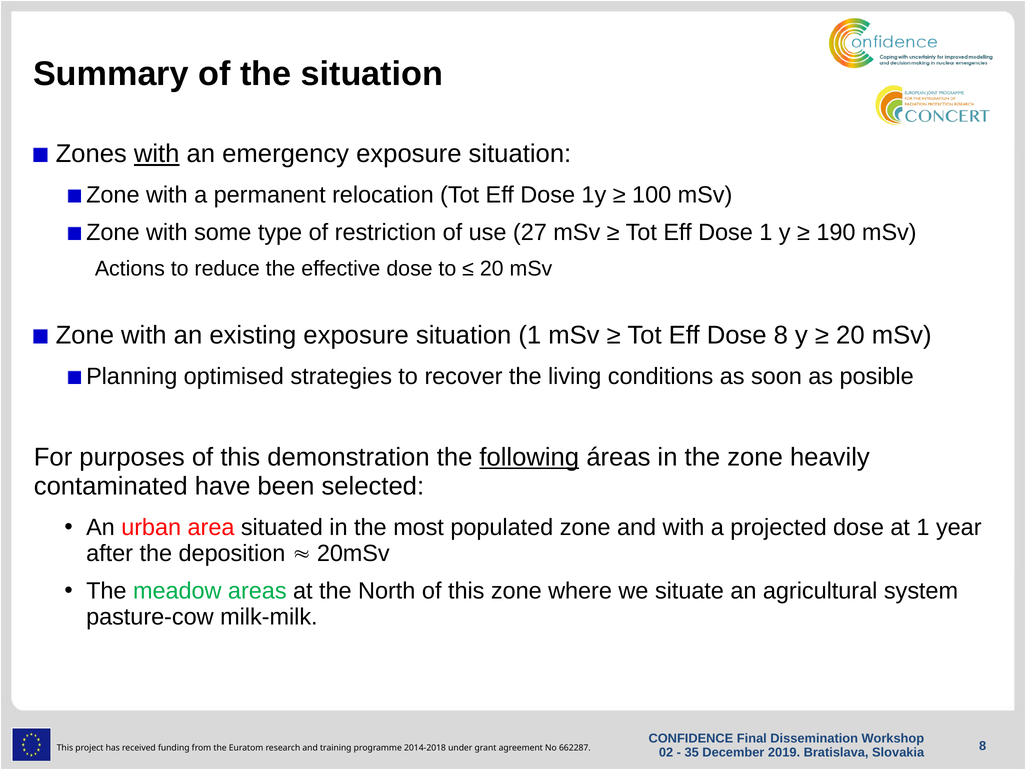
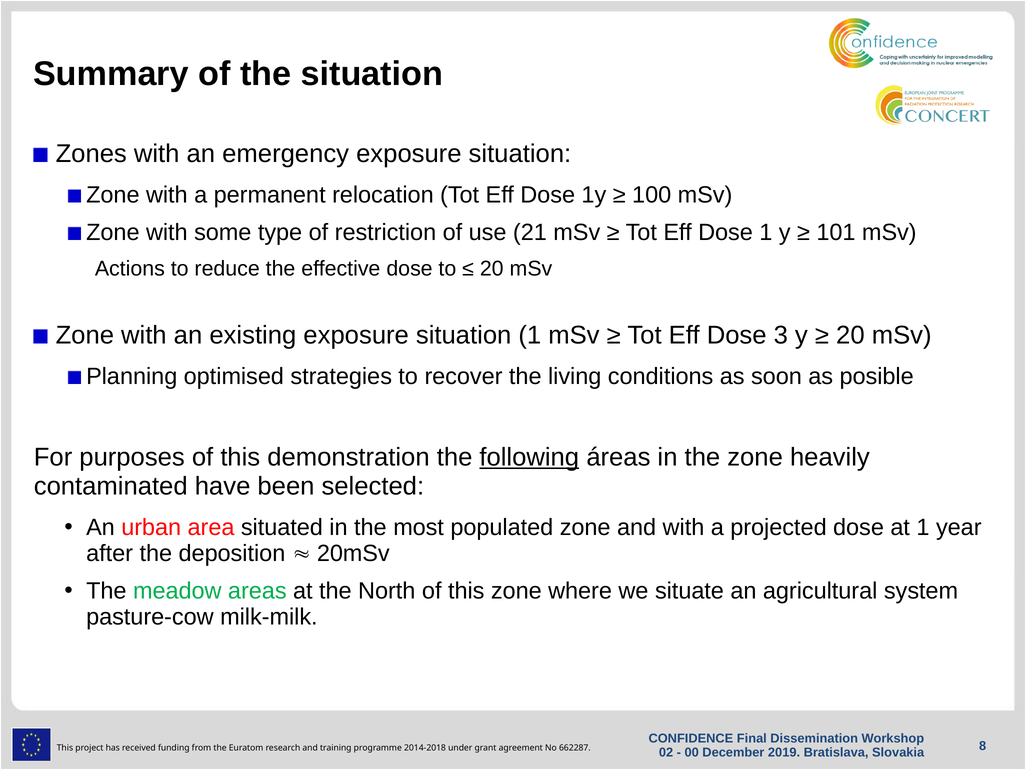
with at (157, 154) underline: present -> none
27: 27 -> 21
190: 190 -> 101
Dose 8: 8 -> 3
35: 35 -> 00
